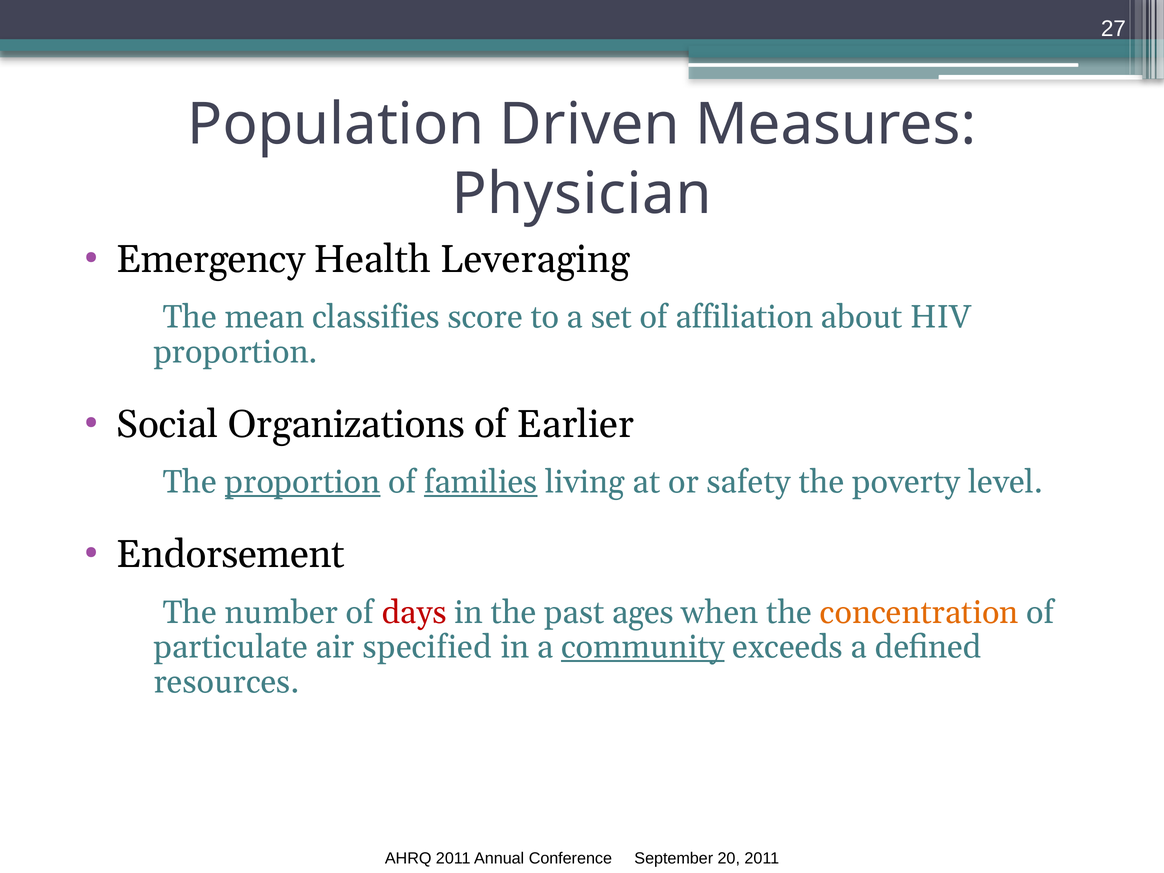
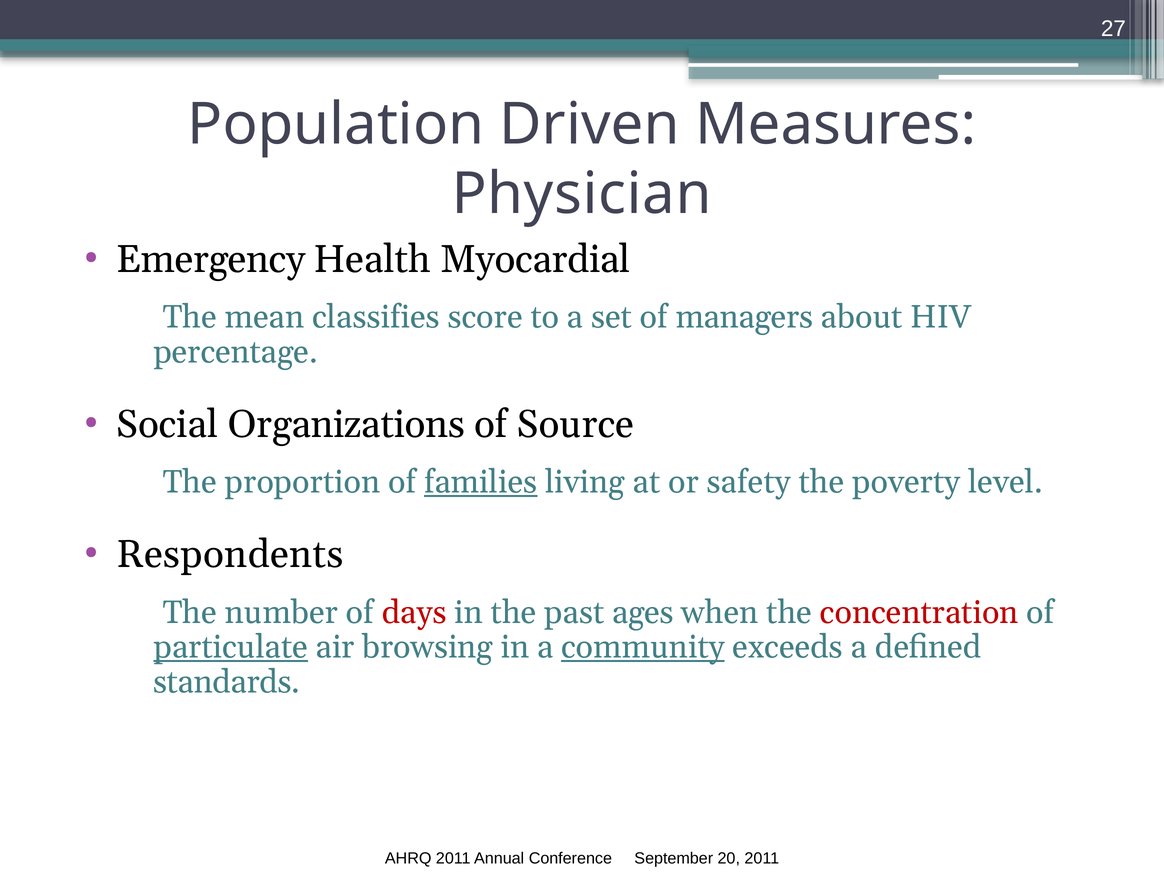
Leveraging: Leveraging -> Myocardial
affiliation: affiliation -> managers
proportion at (236, 352): proportion -> percentage
Earlier: Earlier -> Source
proportion at (303, 482) underline: present -> none
Endorsement: Endorsement -> Respondents
concentration colour: orange -> red
particulate underline: none -> present
specified: specified -> browsing
resources: resources -> standards
